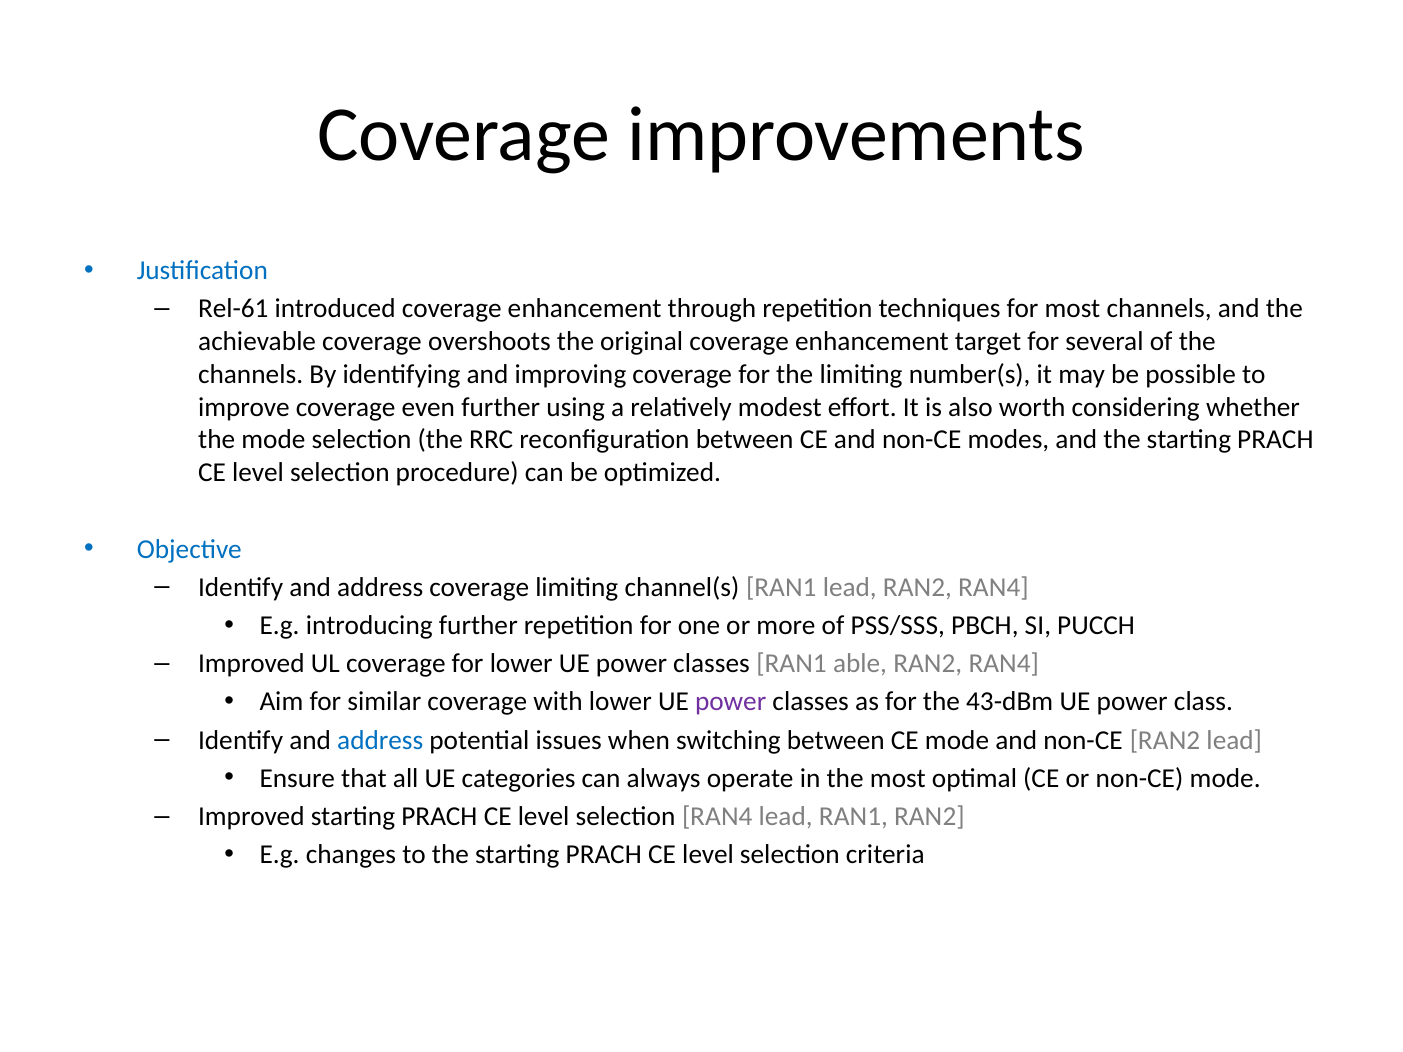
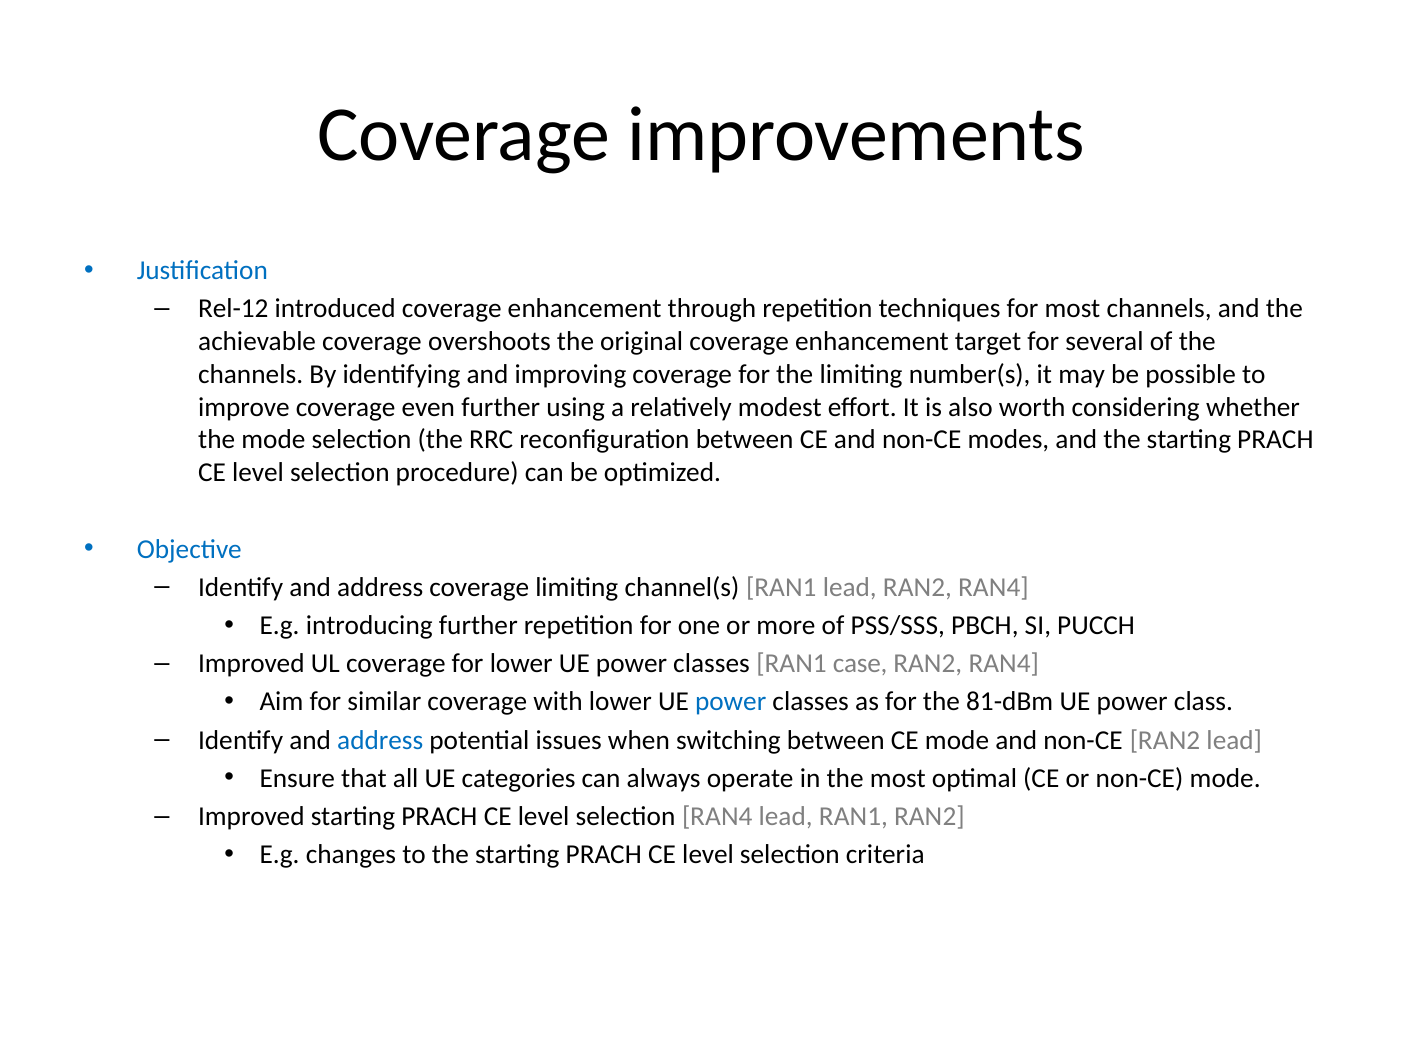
Rel-61: Rel-61 -> Rel-12
able: able -> case
power at (731, 702) colour: purple -> blue
43-dBm: 43-dBm -> 81-dBm
